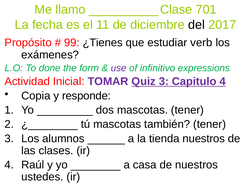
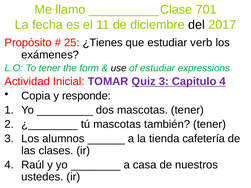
99: 99 -> 25
To done: done -> tener
use colour: purple -> black
of infinitivo: infinitivo -> estudiar
tienda nuestros: nuestros -> cafetería
